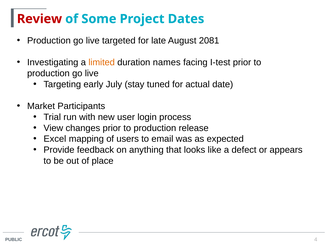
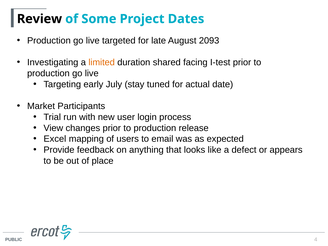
Review colour: red -> black
2081: 2081 -> 2093
names: names -> shared
